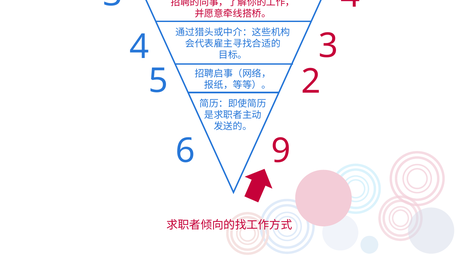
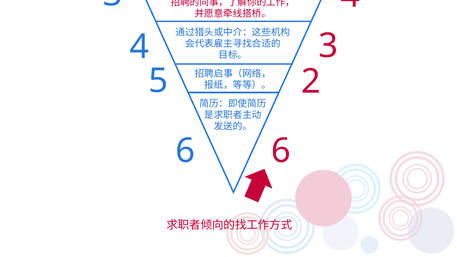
6 9: 9 -> 6
